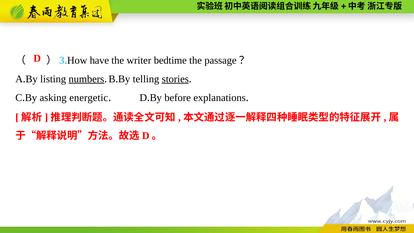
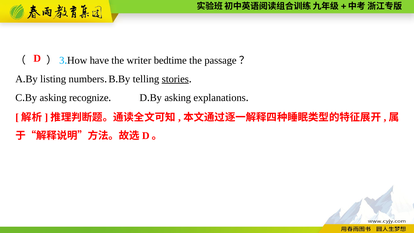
numbers underline: present -> none
energetic: energetic -> recognize
before at (178, 98): before -> asking
